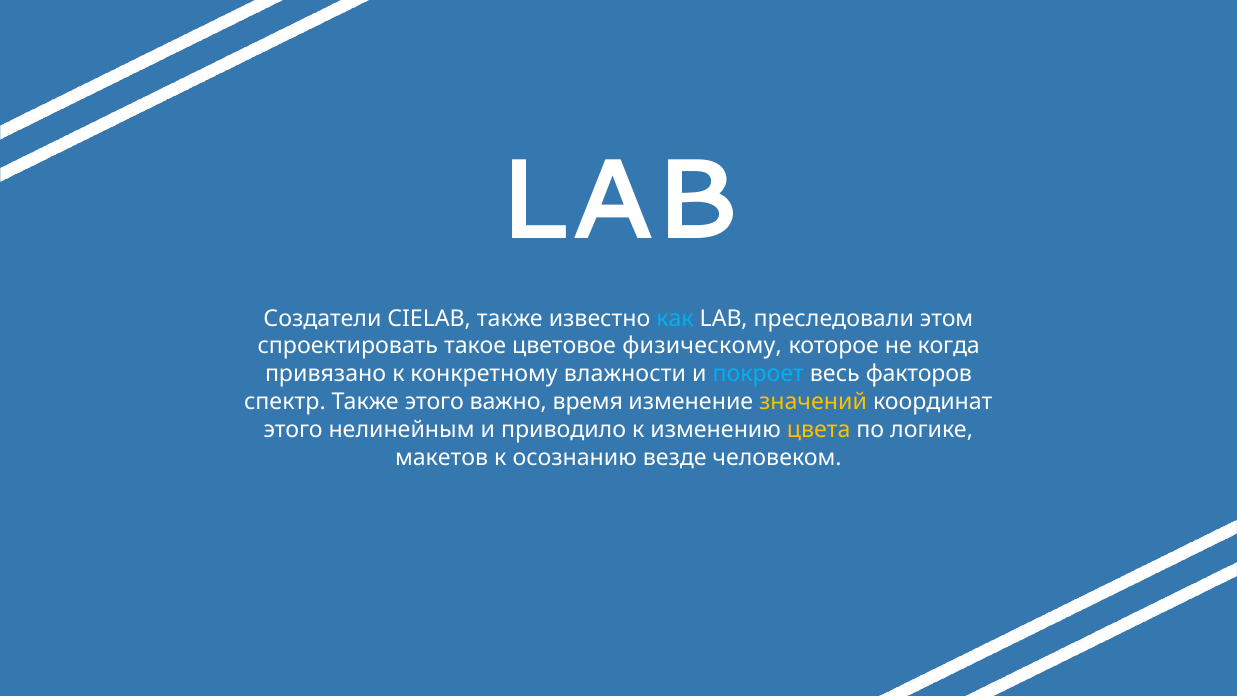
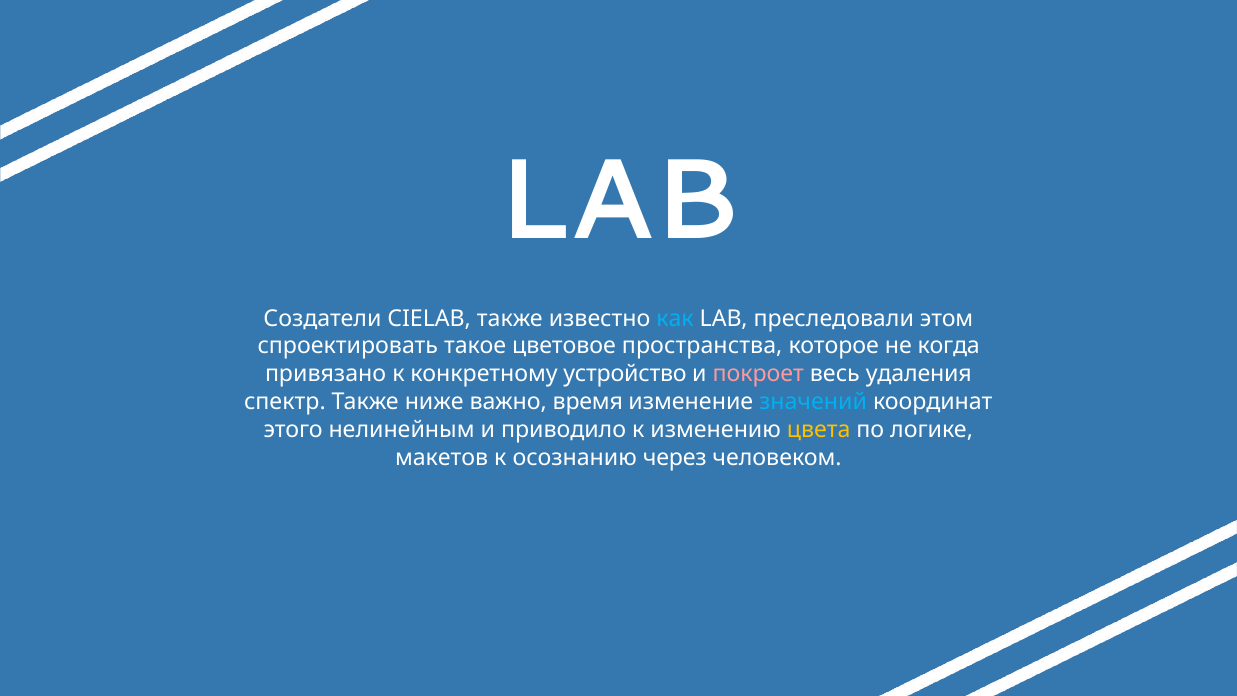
физическому: физическому -> пространства
влажности: влажности -> устройство
покроет colour: light blue -> pink
факторов: факторов -> удаления
Также этого: этого -> ниже
значений colour: yellow -> light blue
везде: везде -> через
